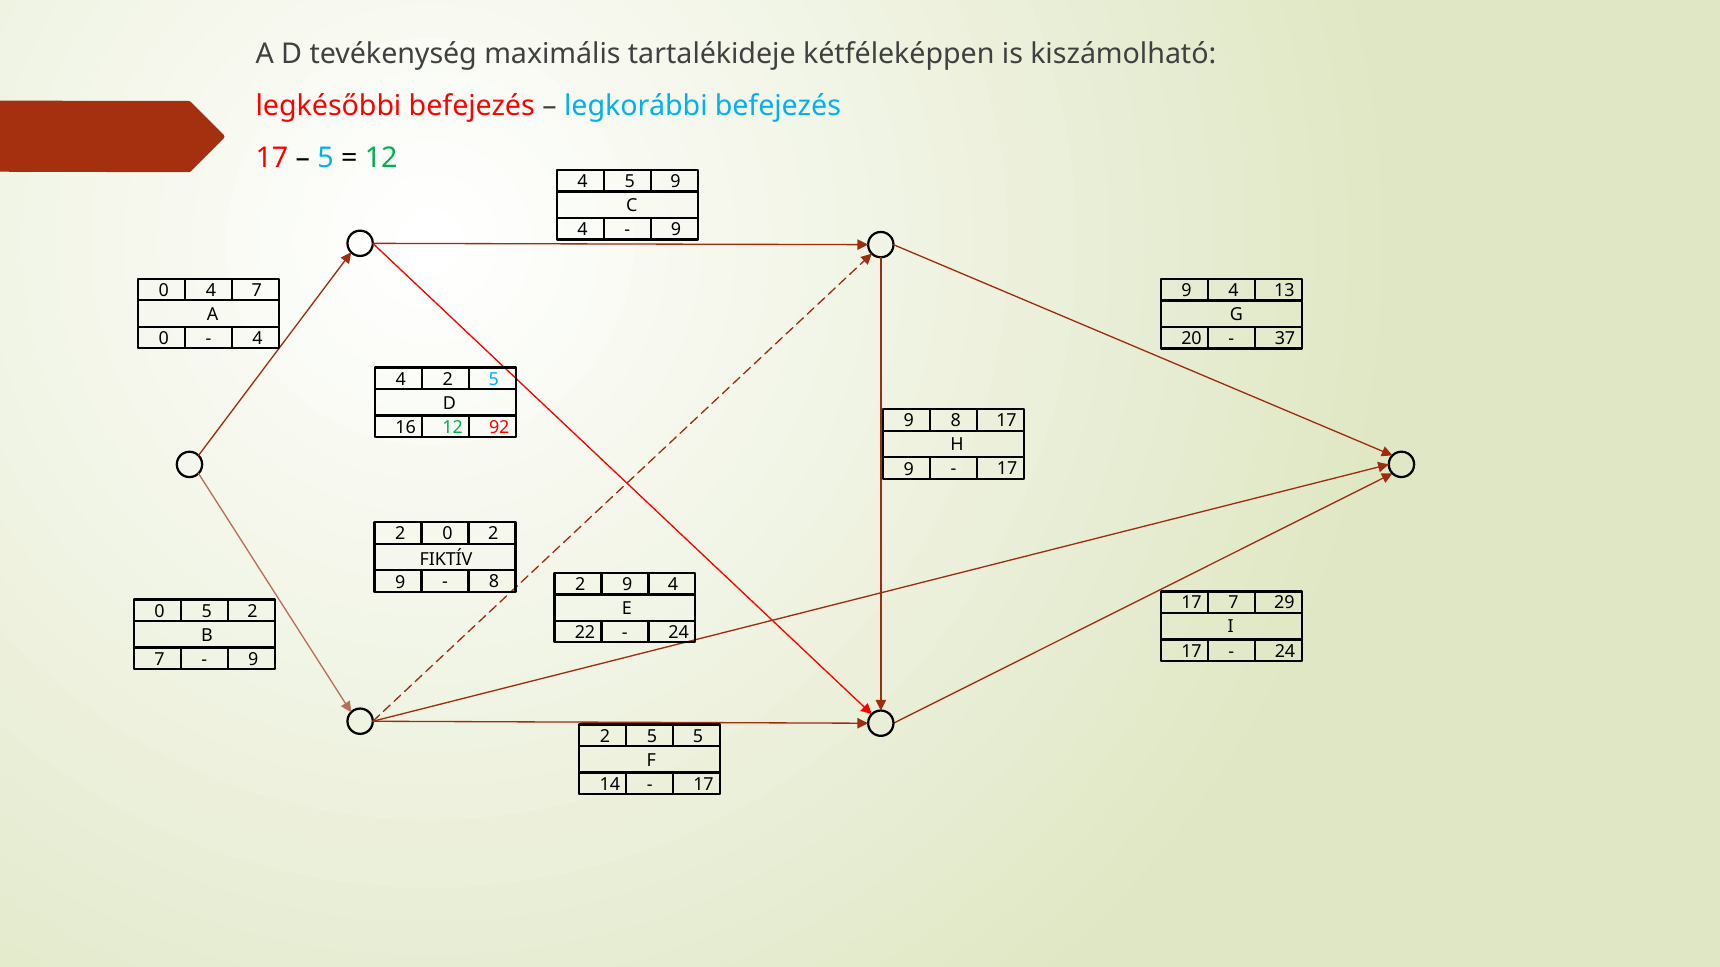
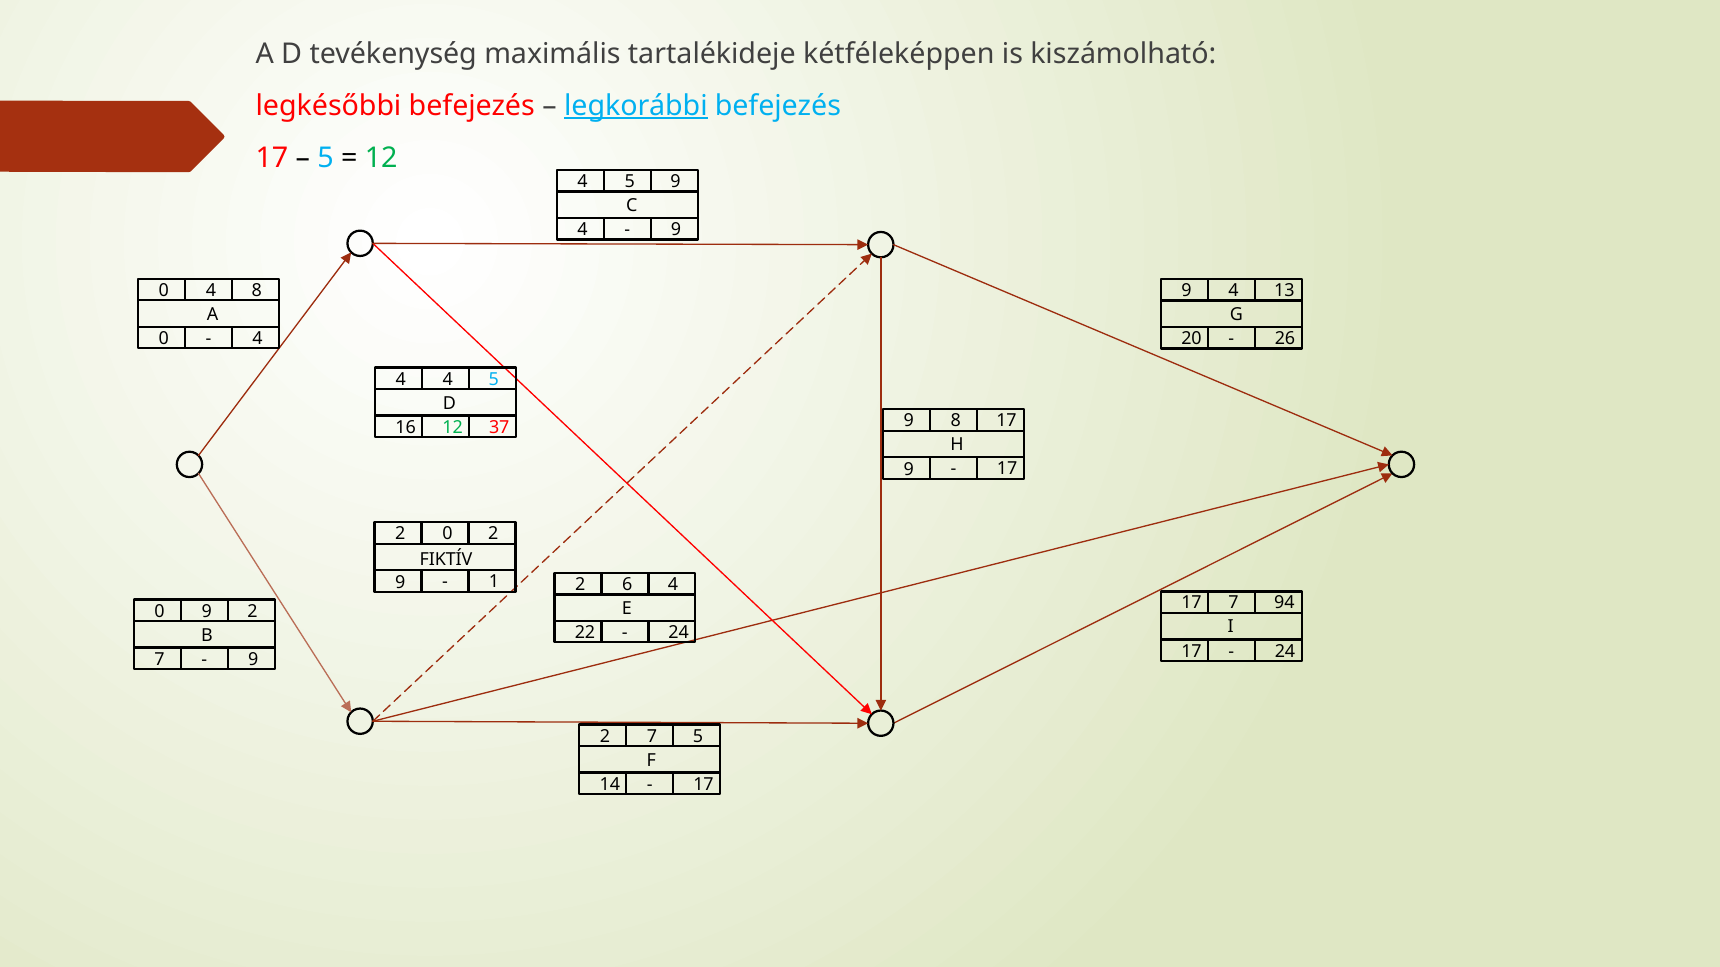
legkorábbi underline: none -> present
4 7: 7 -> 8
37: 37 -> 26
4 2: 2 -> 4
92: 92 -> 37
8 at (494, 582): 8 -> 1
9 at (627, 585): 9 -> 6
29: 29 -> 94
0 5: 5 -> 9
5 at (652, 737): 5 -> 7
